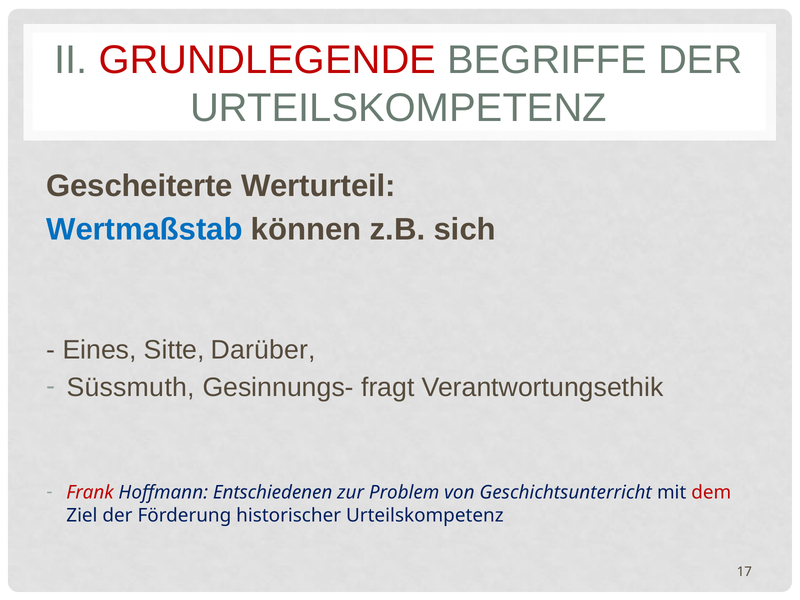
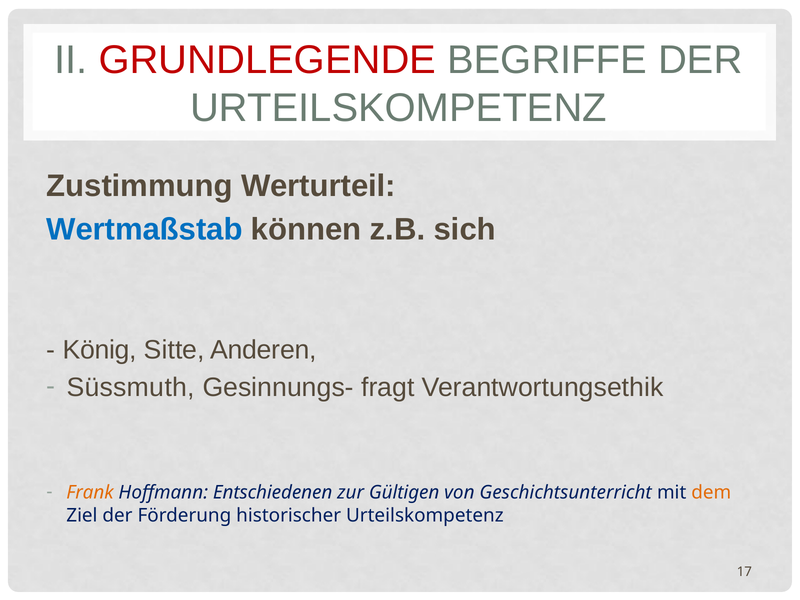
Gescheiterte: Gescheiterte -> Zustimmung
Eines: Eines -> König
Darüber: Darüber -> Anderen
Frank colour: red -> orange
Problem: Problem -> Gültigen
dem colour: red -> orange
